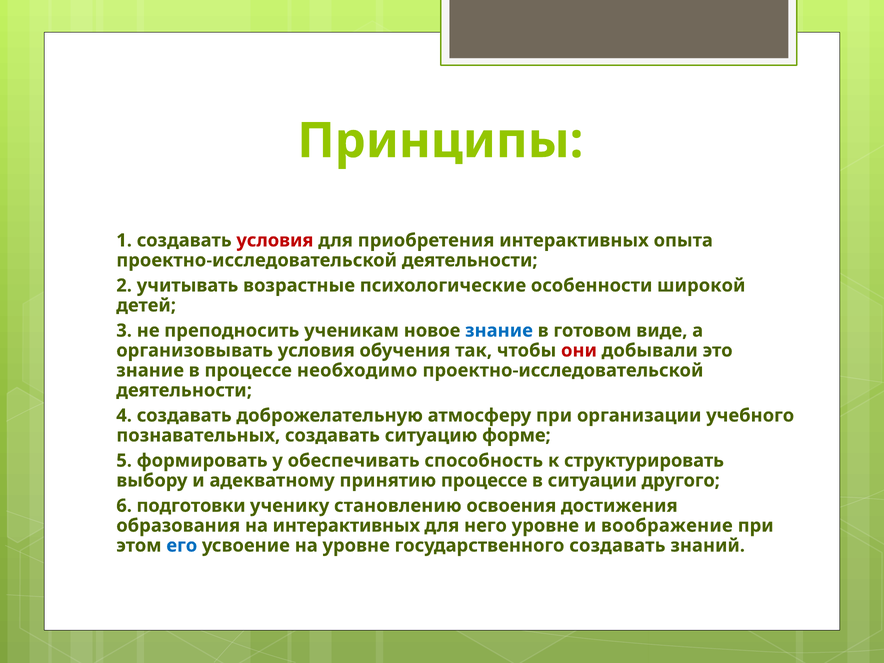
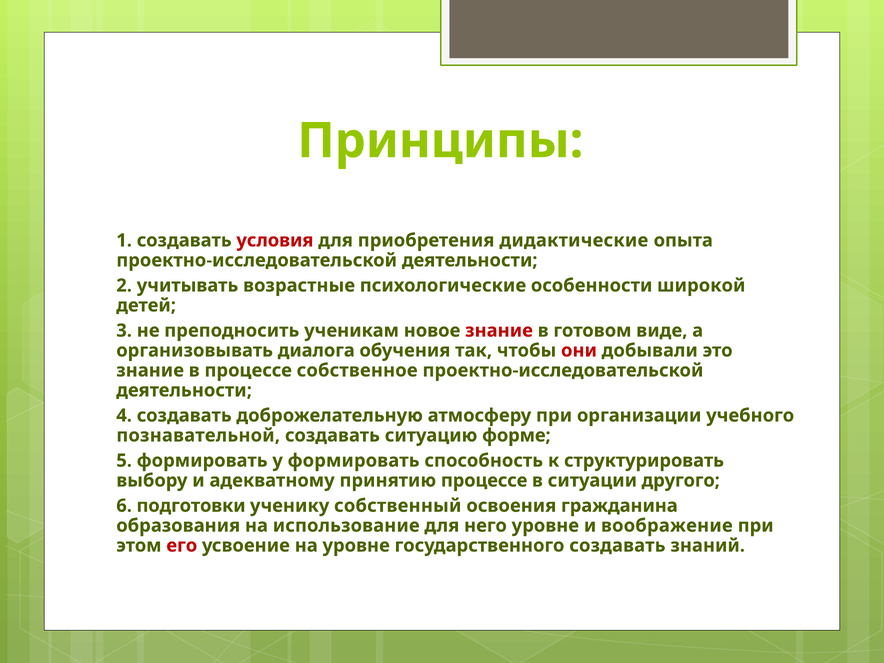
приобретения интерактивных: интерактивных -> дидактические
знание at (499, 331) colour: blue -> red
организовывать условия: условия -> диалога
необходимо: необходимо -> собственное
познавательных: познавательных -> познавательной
у обеспечивать: обеспечивать -> формировать
становлению: становлению -> собственный
достижения: достижения -> гражданина
на интерактивных: интерактивных -> использование
его colour: blue -> red
